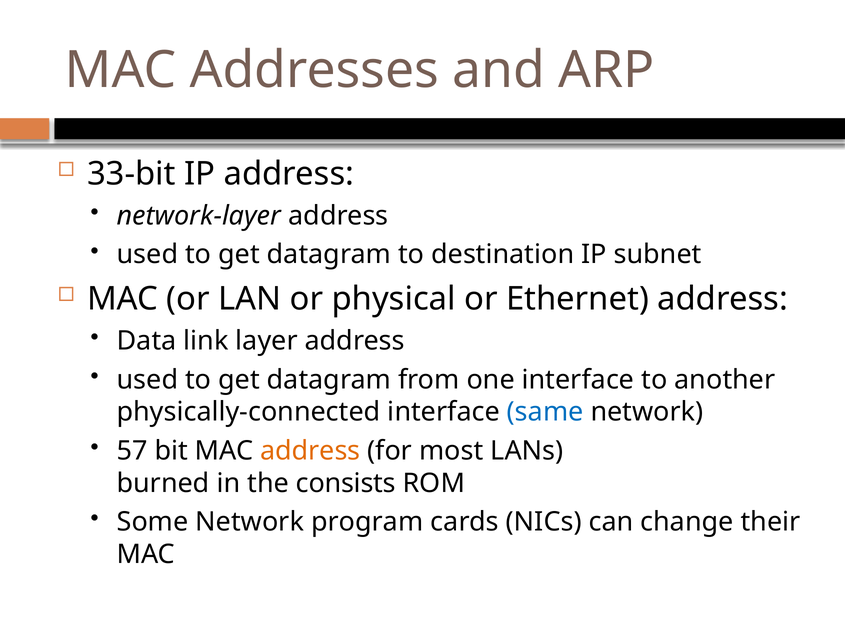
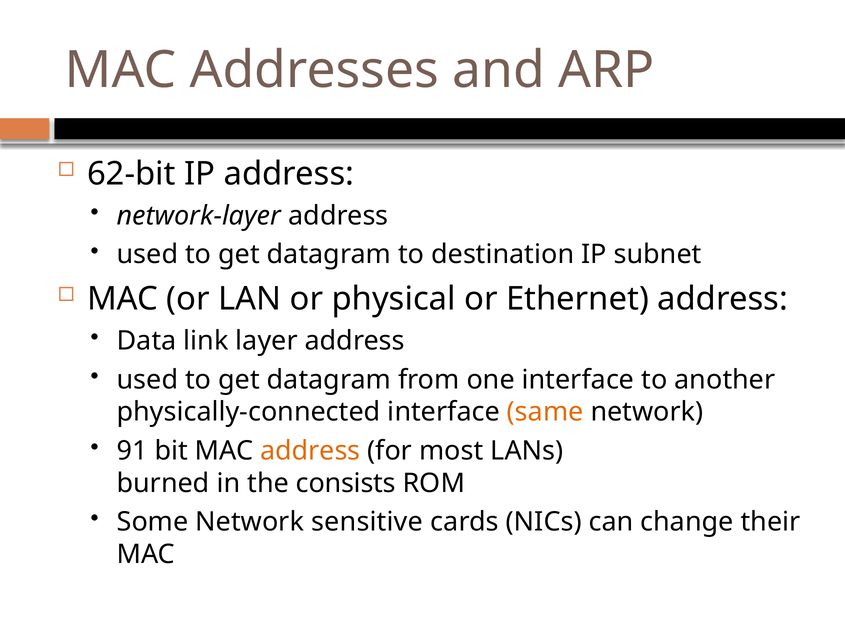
33-bit: 33-bit -> 62-bit
same colour: blue -> orange
57: 57 -> 91
program: program -> sensitive
